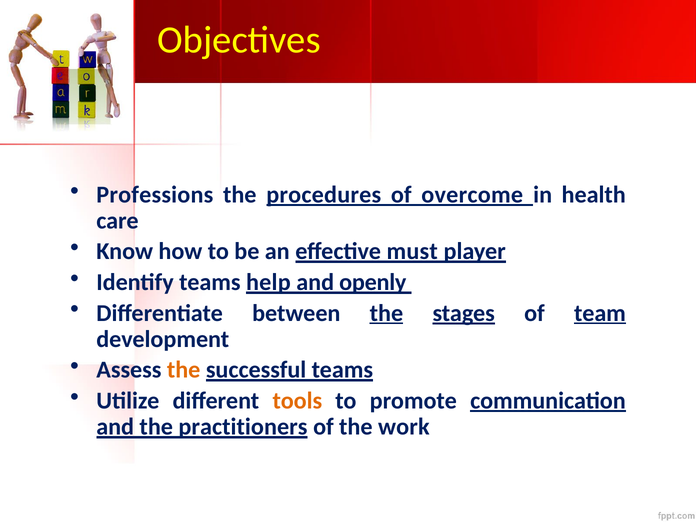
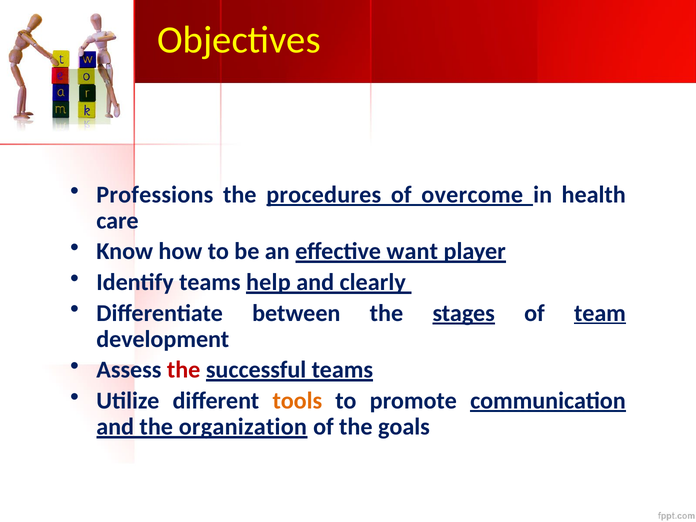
must: must -> want
openly: openly -> clearly
the at (386, 313) underline: present -> none
the at (184, 370) colour: orange -> red
practitioners: practitioners -> organization
work: work -> goals
